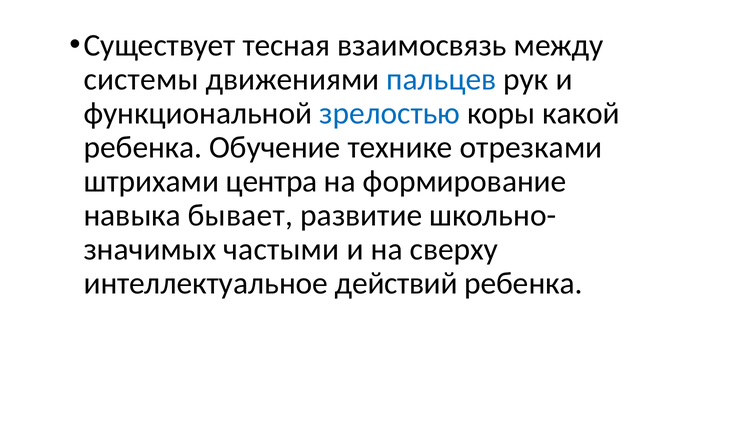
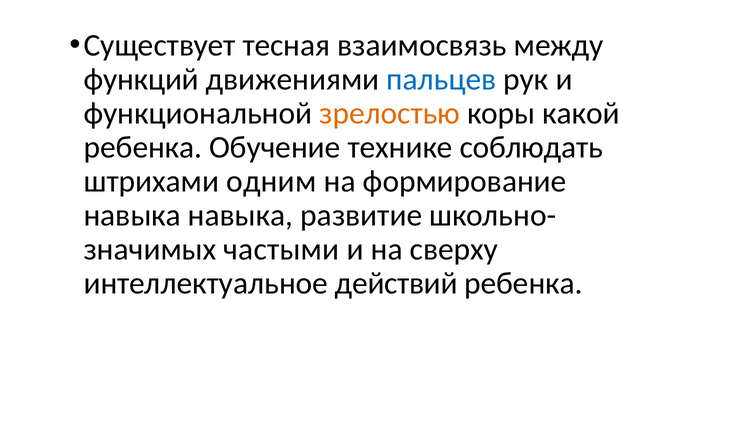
системы: системы -> функций
зрелостью colour: blue -> orange
отрезками: отрезками -> соблюдать
центра: центра -> одним
навыка бывает: бывает -> навыка
